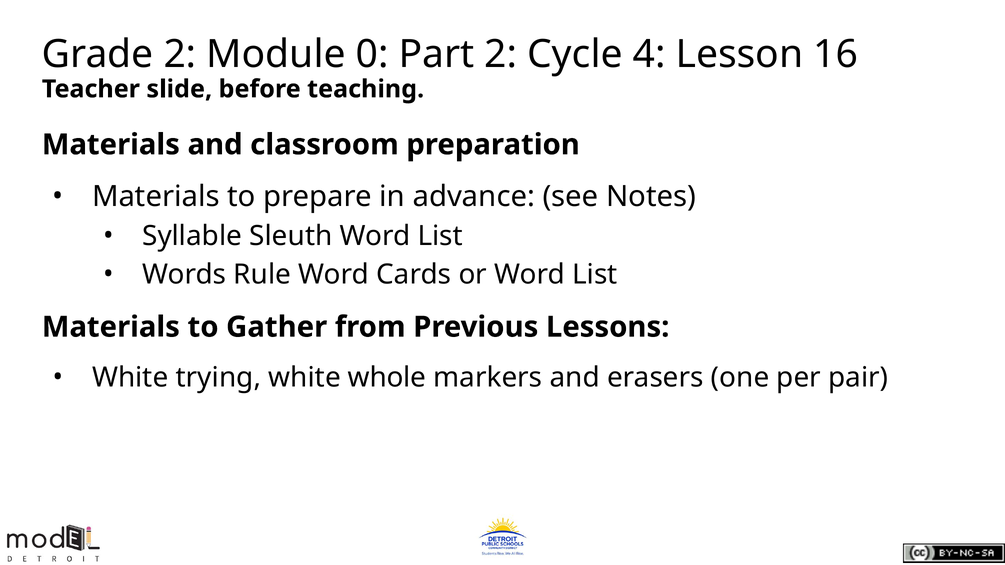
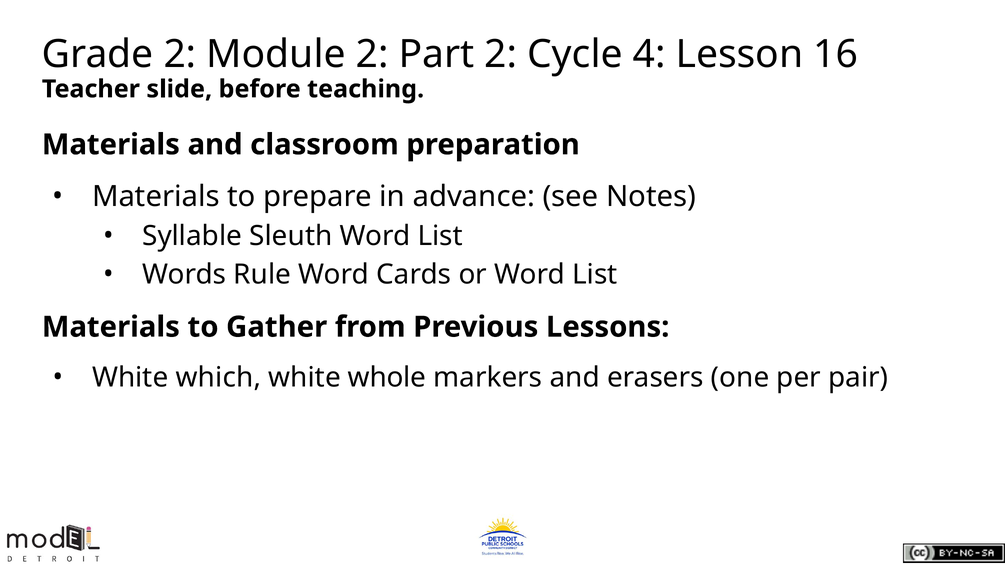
Module 0: 0 -> 2
trying: trying -> which
